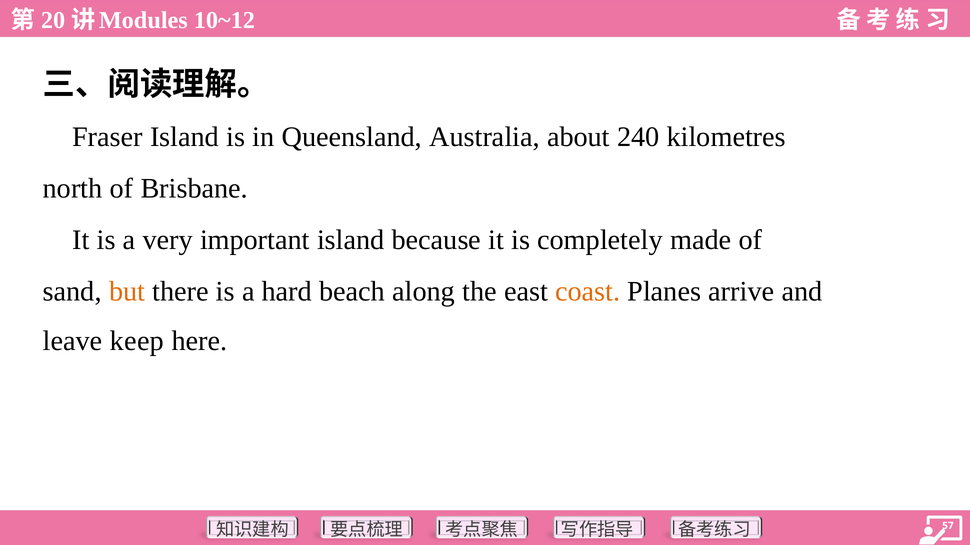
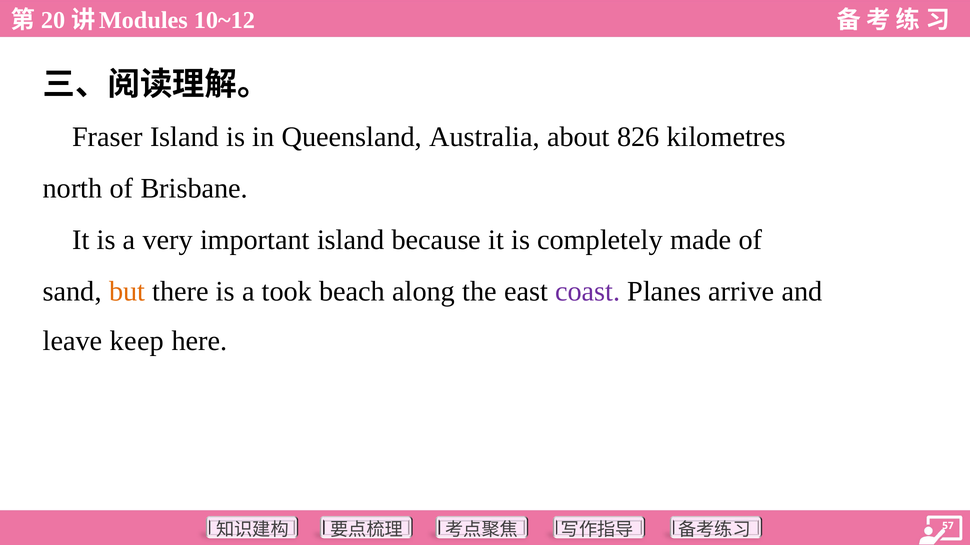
240: 240 -> 826
hard: hard -> took
coast colour: orange -> purple
